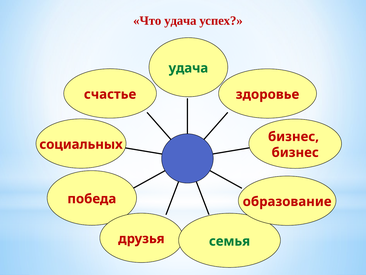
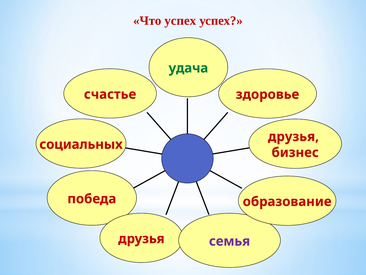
Что удача: удача -> успех
бизнес at (293, 136): бизнес -> друзья
семья colour: green -> purple
